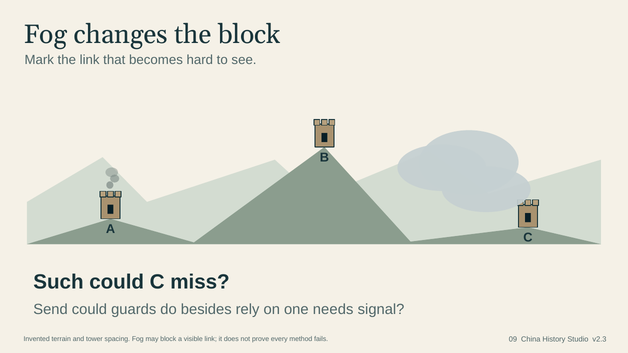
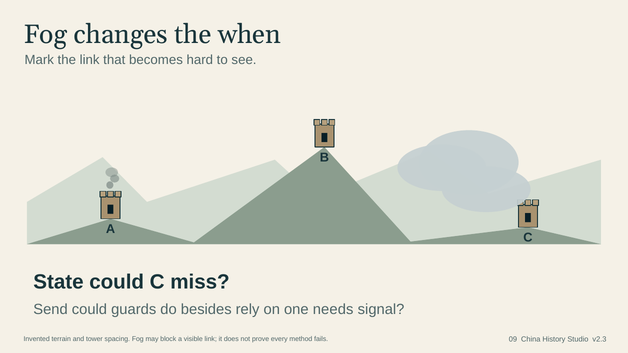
the block: block -> when
Such: Such -> State
